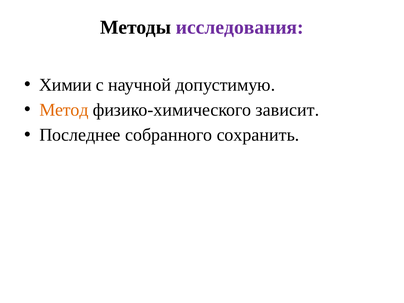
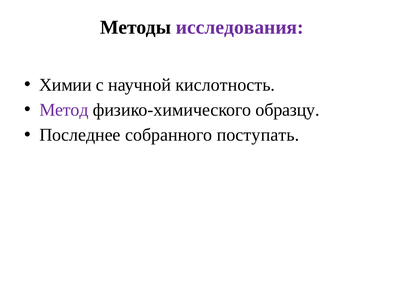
допустимую: допустимую -> кислотность
Метод colour: orange -> purple
зависит: зависит -> образцу
сохранить: сохранить -> поступать
